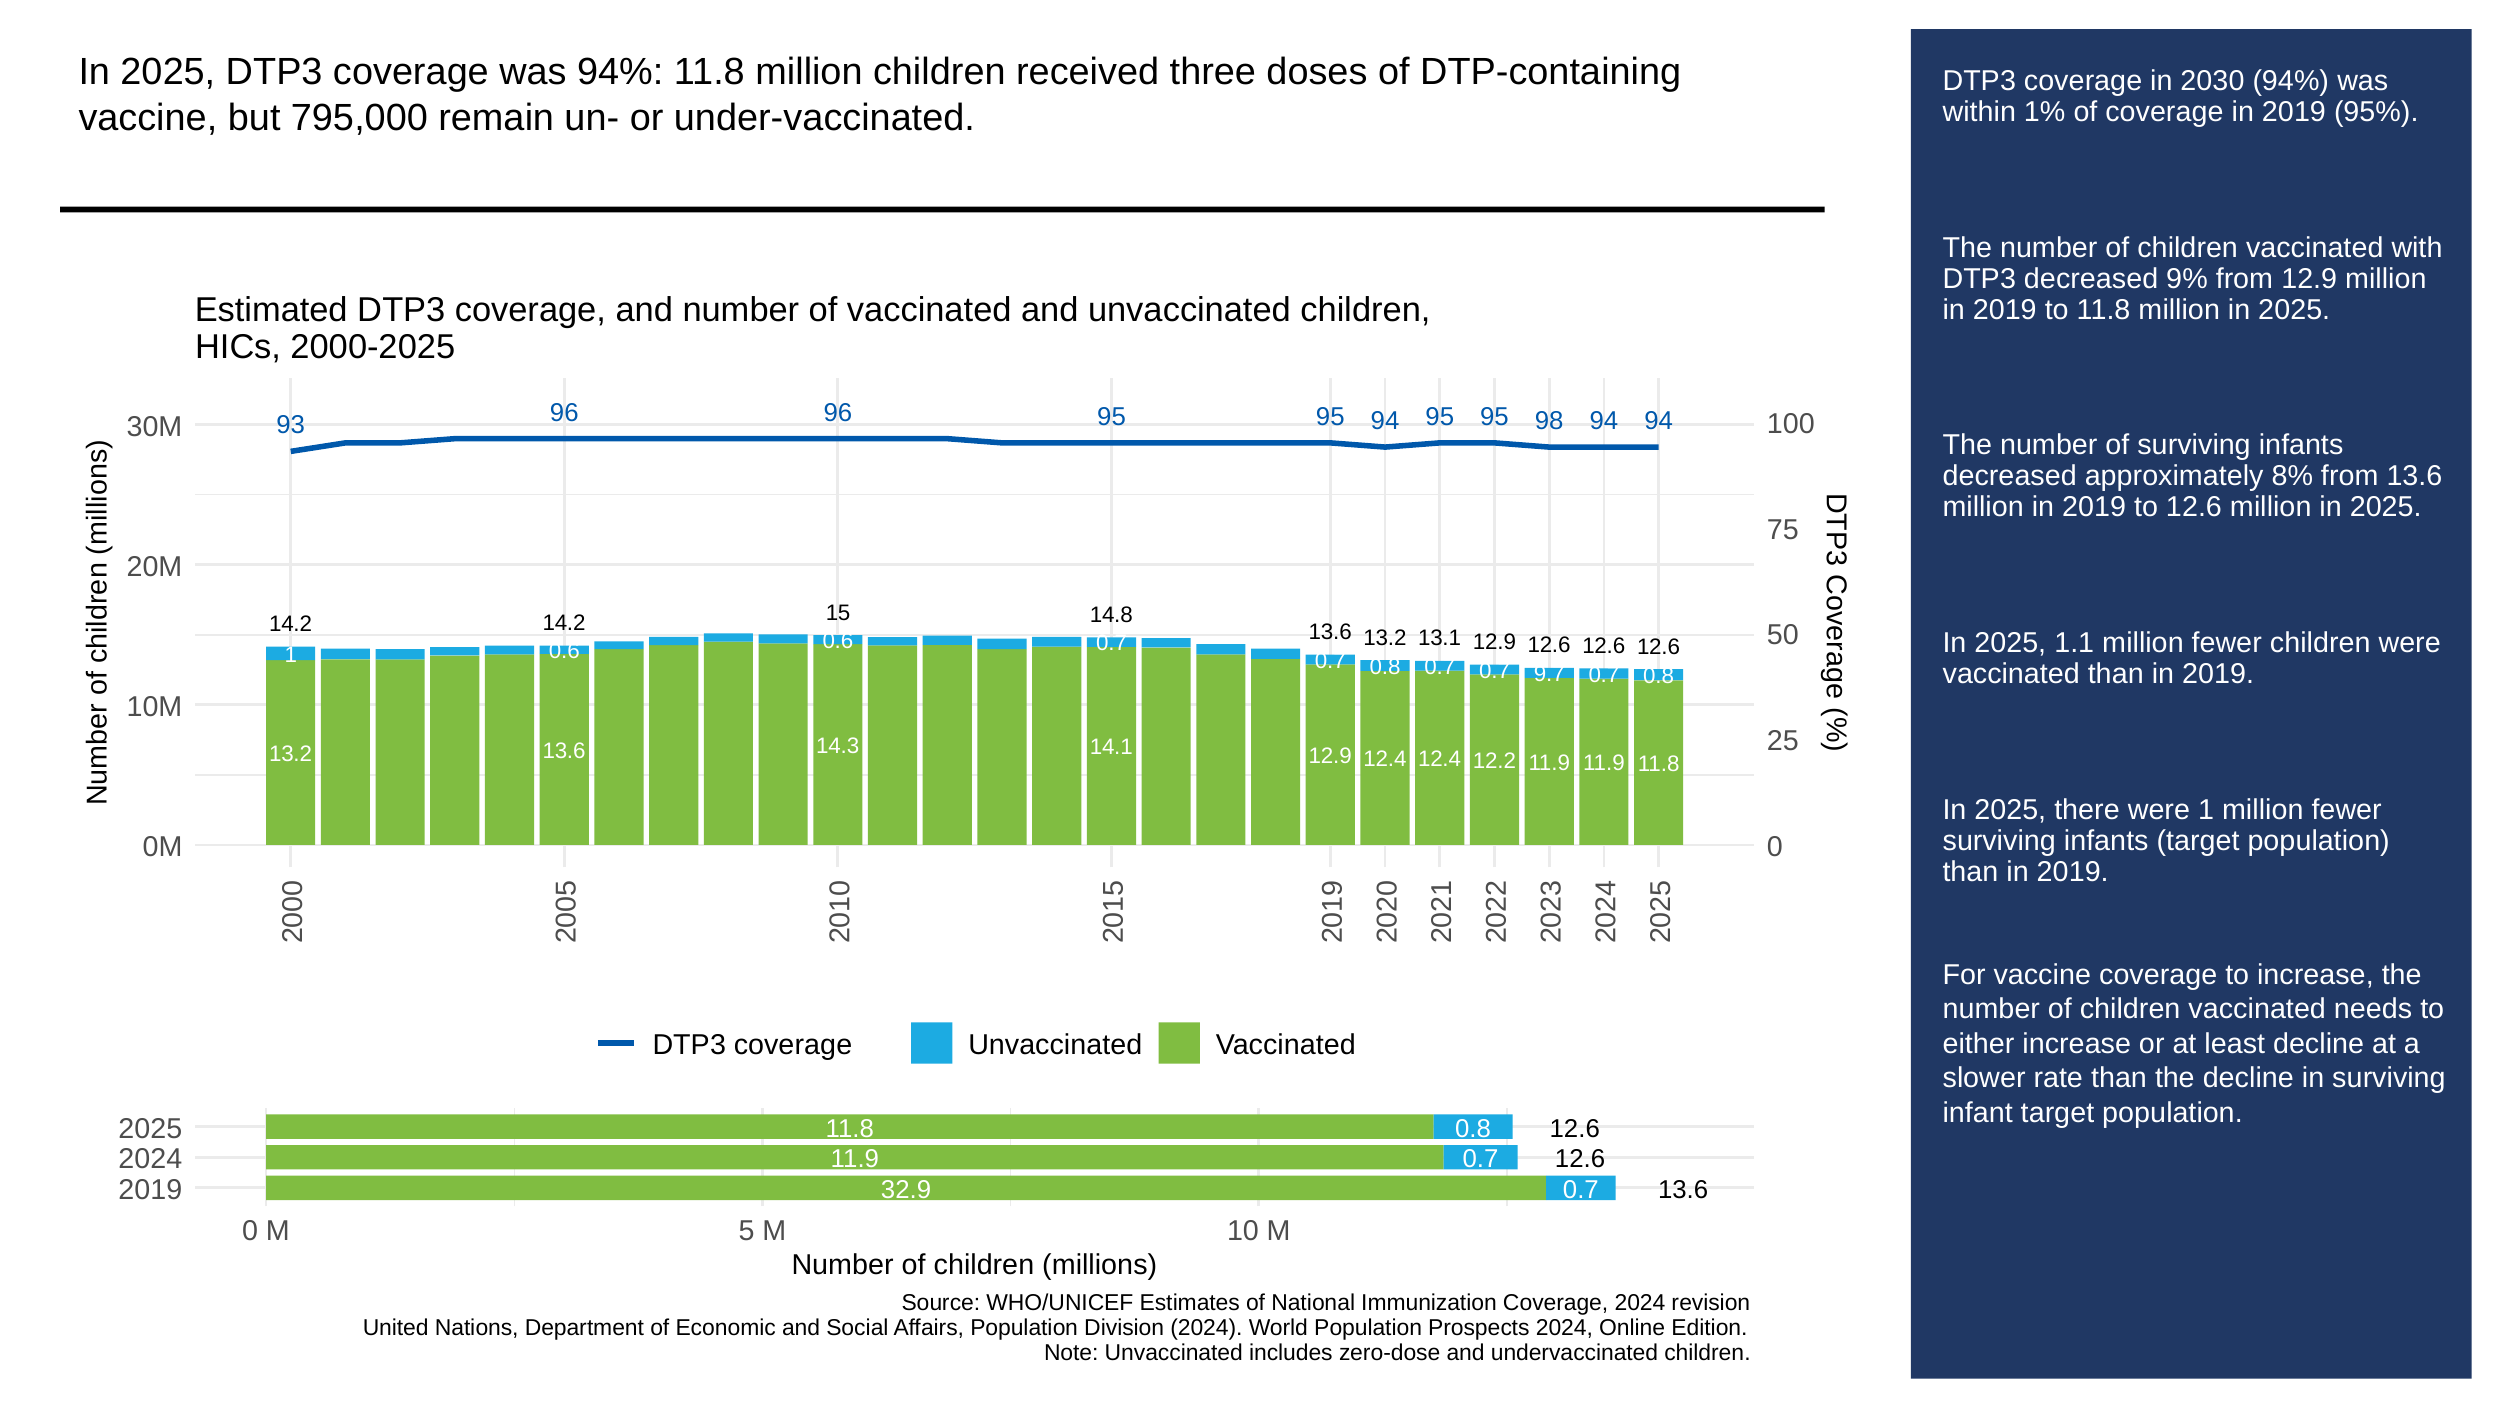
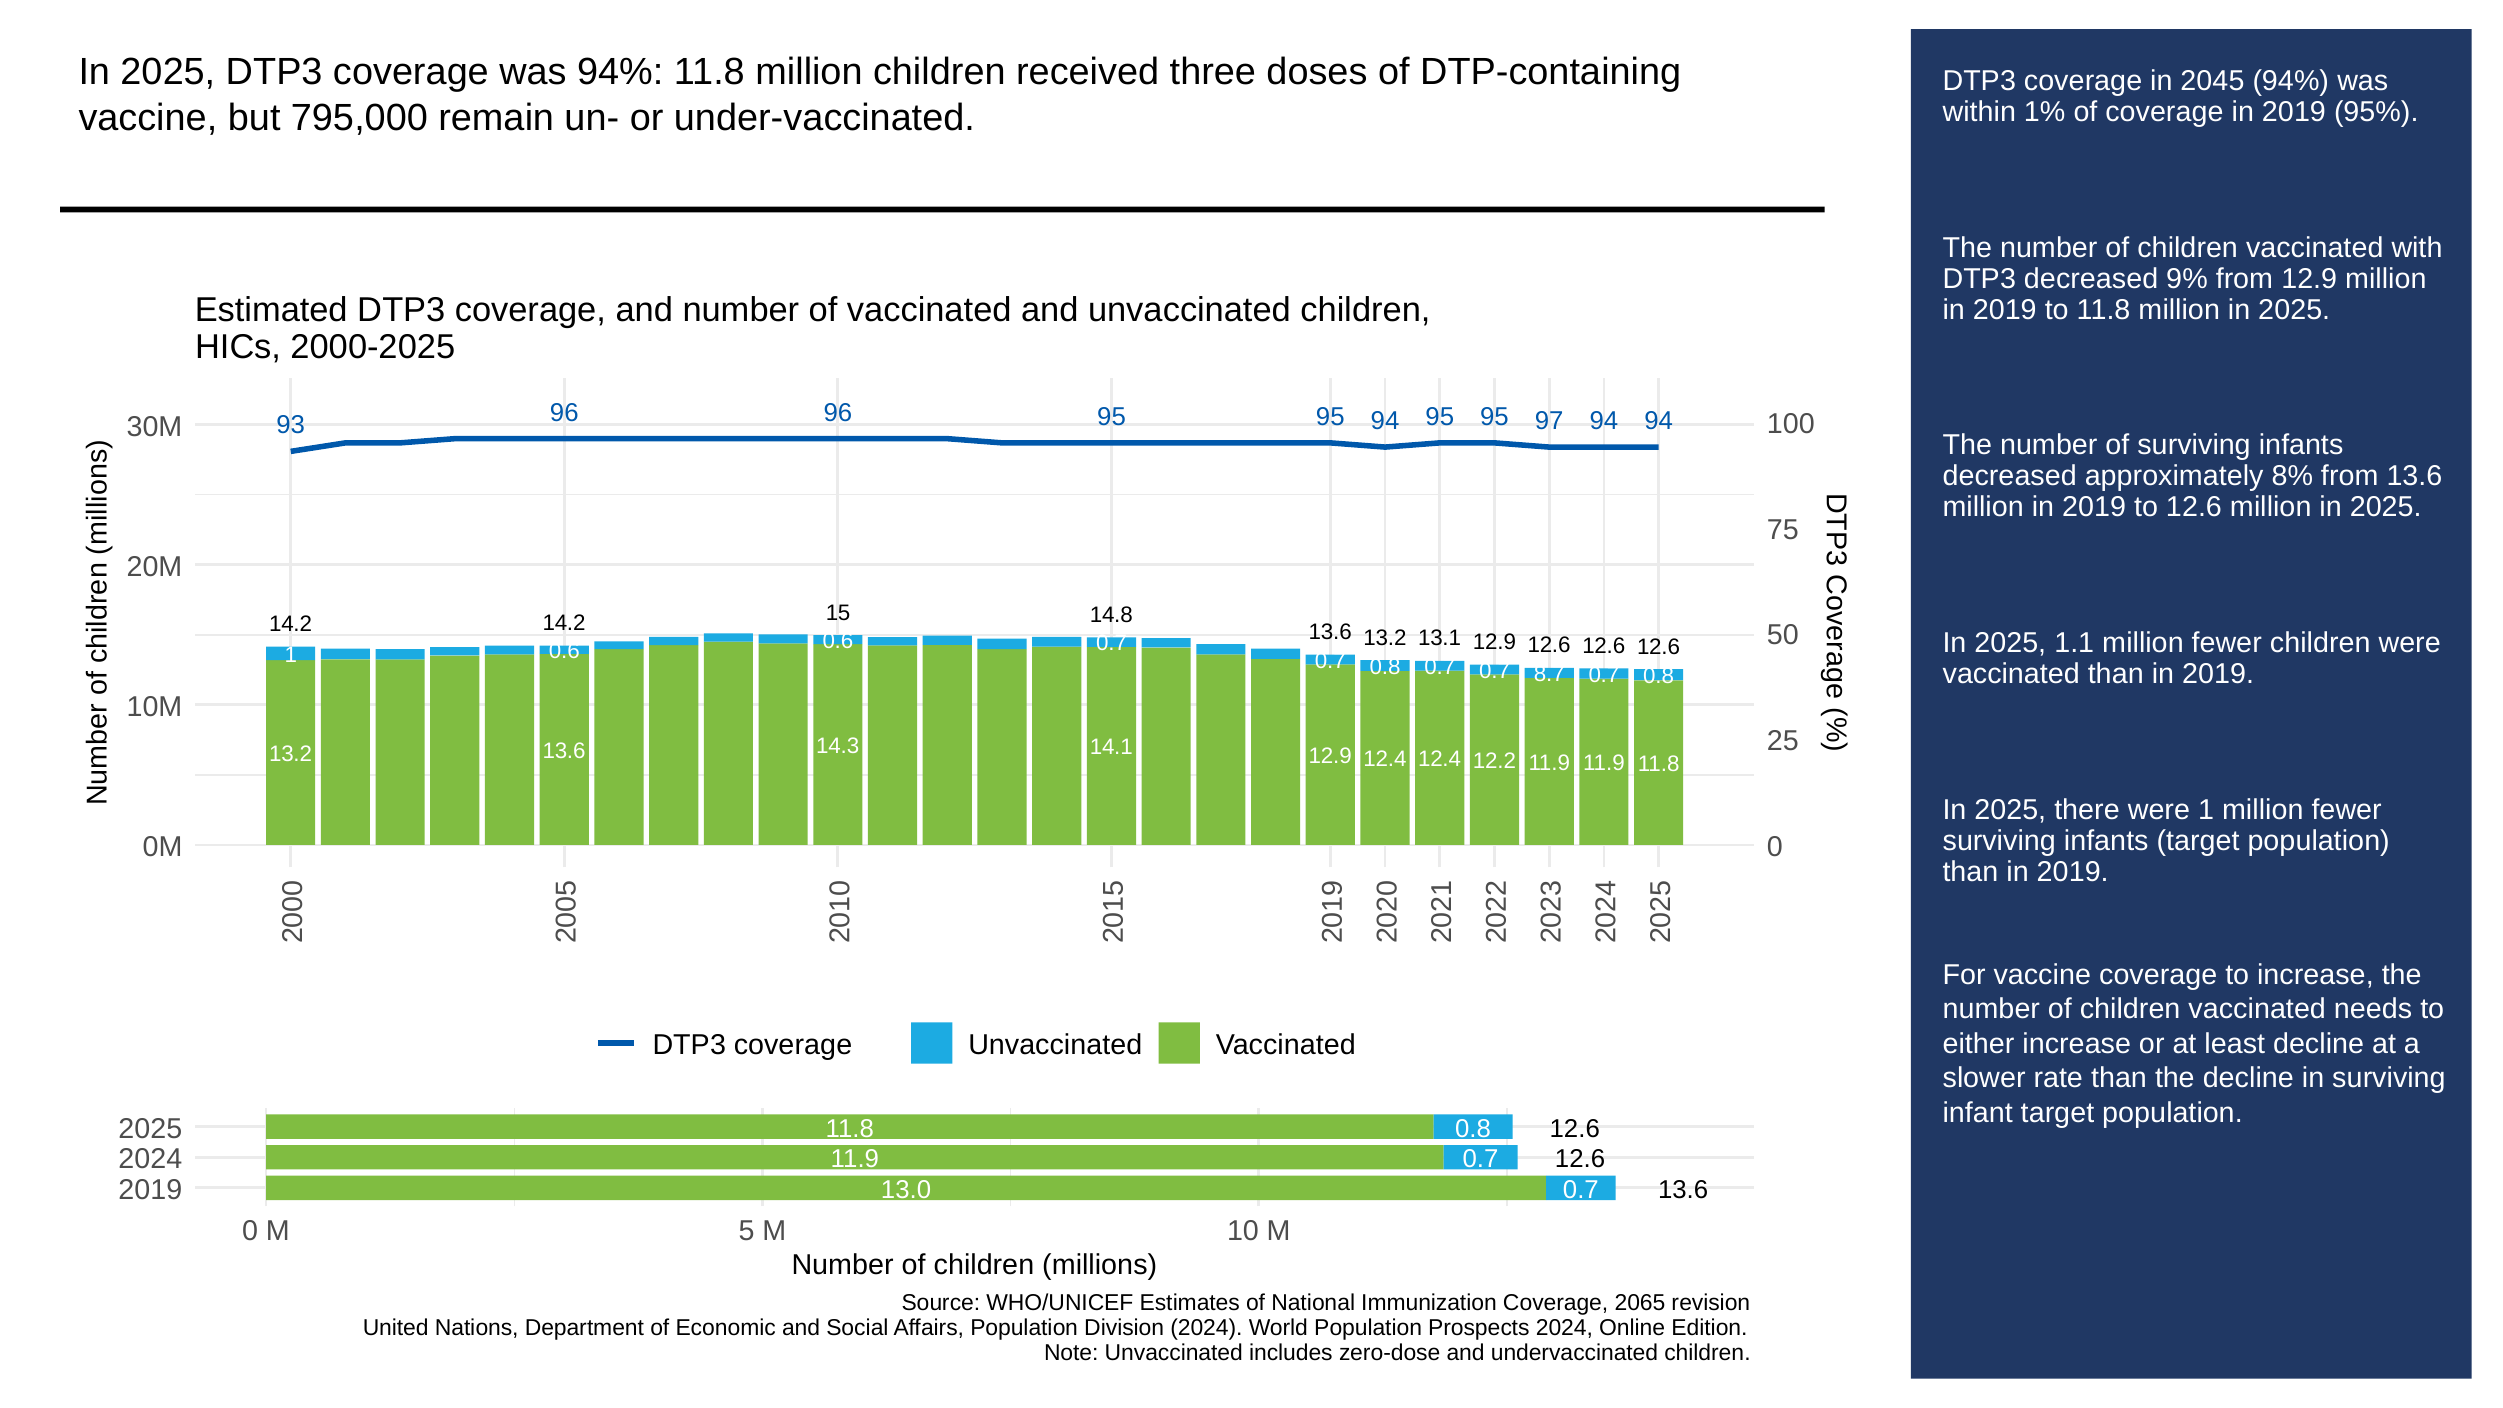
2030: 2030 -> 2045
98: 98 -> 97
9.7: 9.7 -> 8.7
32.9: 32.9 -> 13.0
Coverage 2024: 2024 -> 2065
